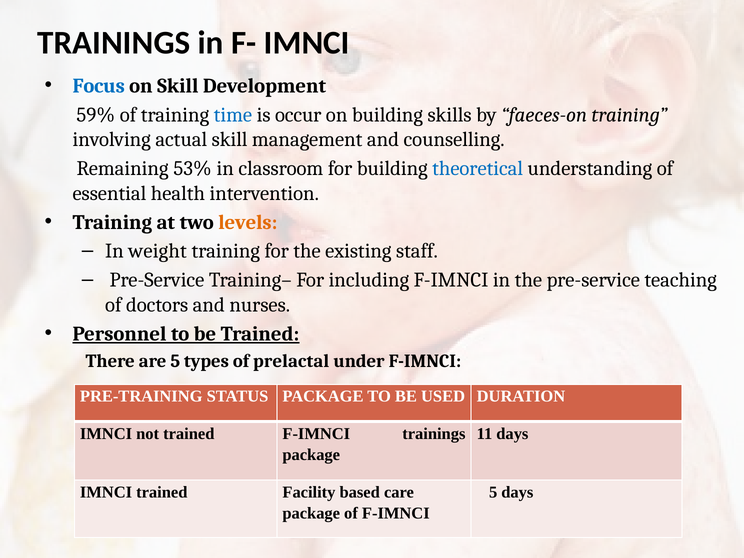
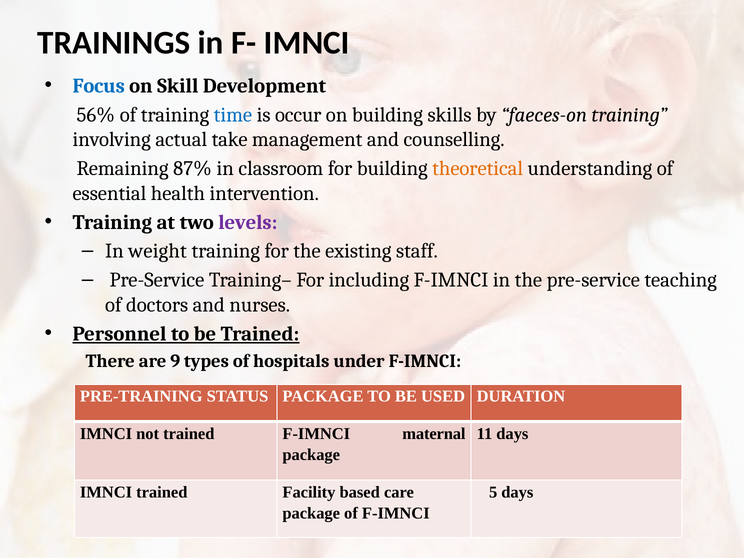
59%: 59% -> 56%
actual skill: skill -> take
53%: 53% -> 87%
theoretical colour: blue -> orange
levels colour: orange -> purple
are 5: 5 -> 9
prelactal: prelactal -> hospitals
F-IMNCI trainings: trainings -> maternal
